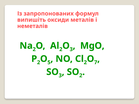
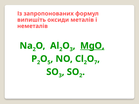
MgO underline: none -> present
